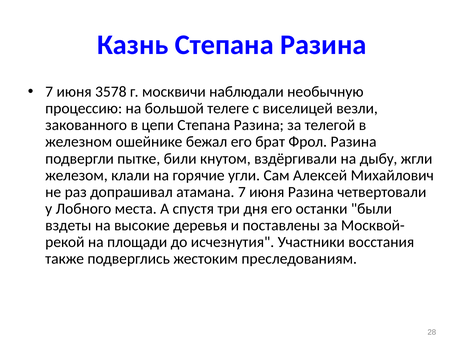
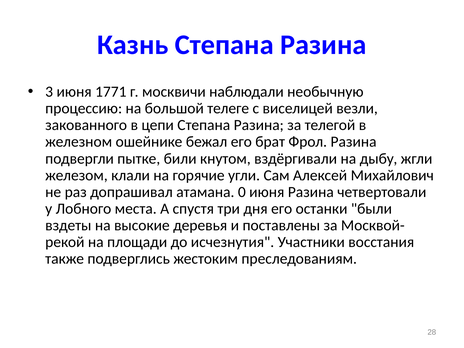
7 at (49, 92): 7 -> 3
3578: 3578 -> 1771
атамана 7: 7 -> 0
